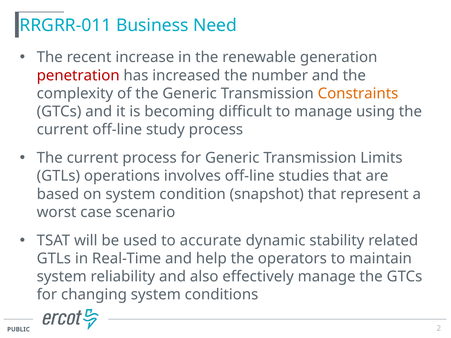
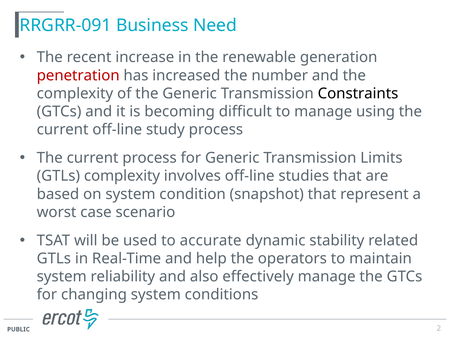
RRGRR-011: RRGRR-011 -> RRGRR-091
Constraints colour: orange -> black
GTLs operations: operations -> complexity
